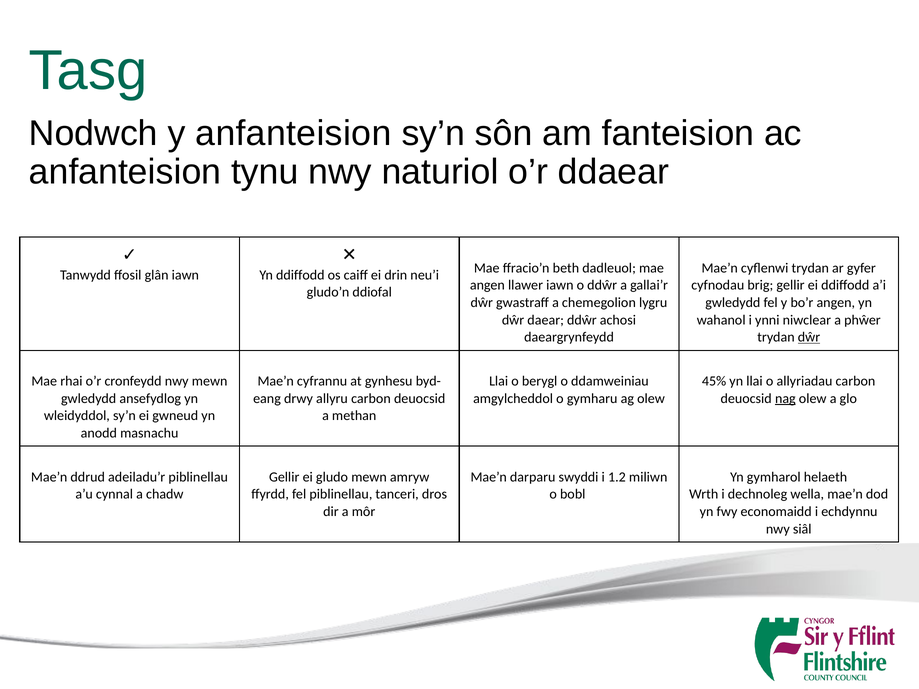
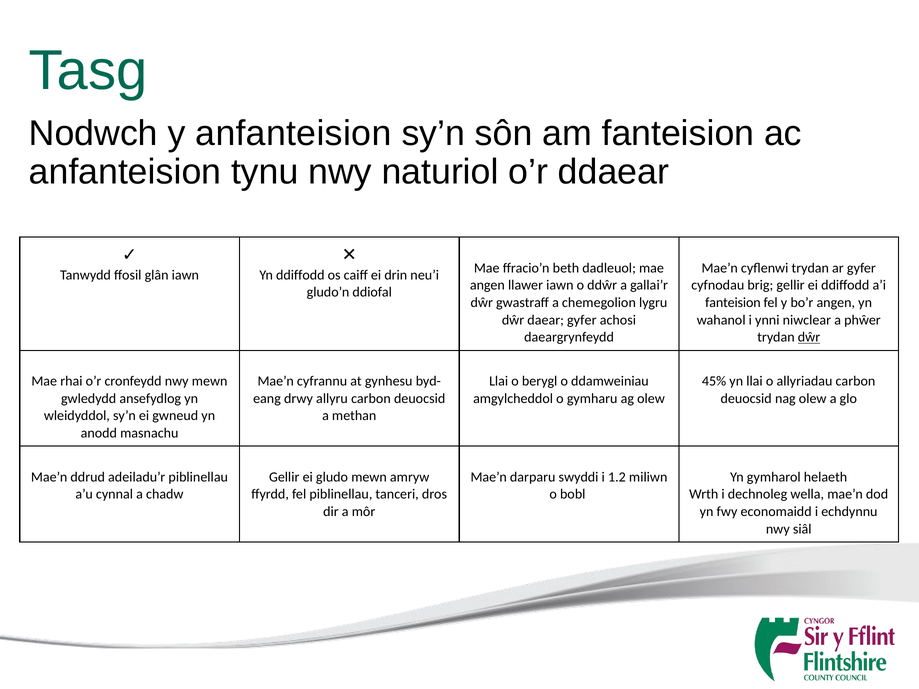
gwledydd at (733, 303): gwledydd -> fanteision
daear ddŵr: ddŵr -> gyfer
nag underline: present -> none
